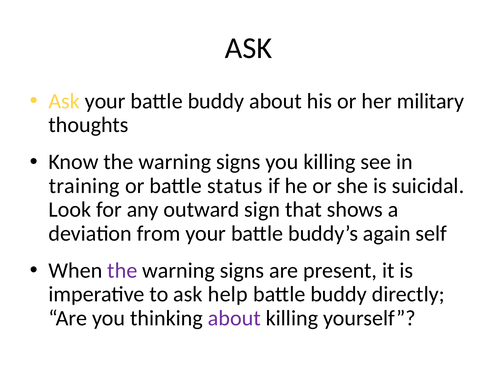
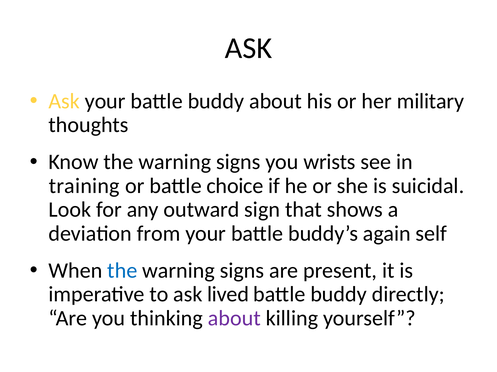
you killing: killing -> wrists
status: status -> choice
the at (122, 271) colour: purple -> blue
help: help -> lived
